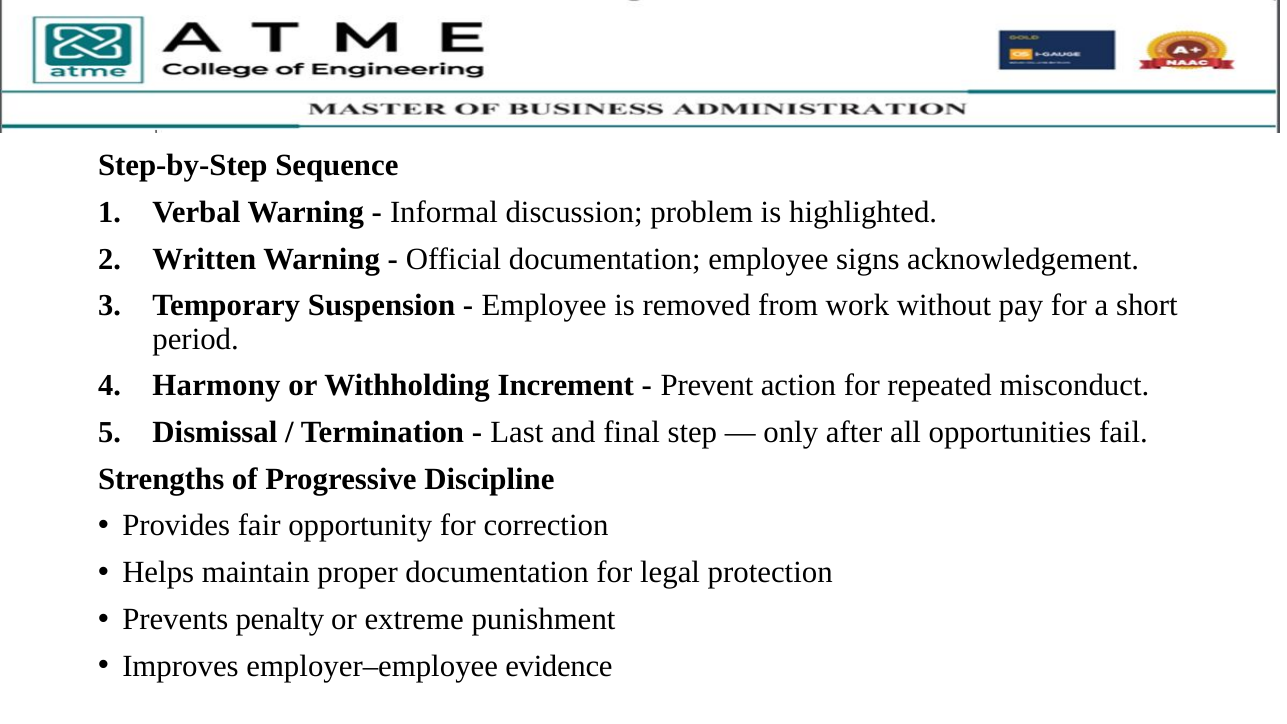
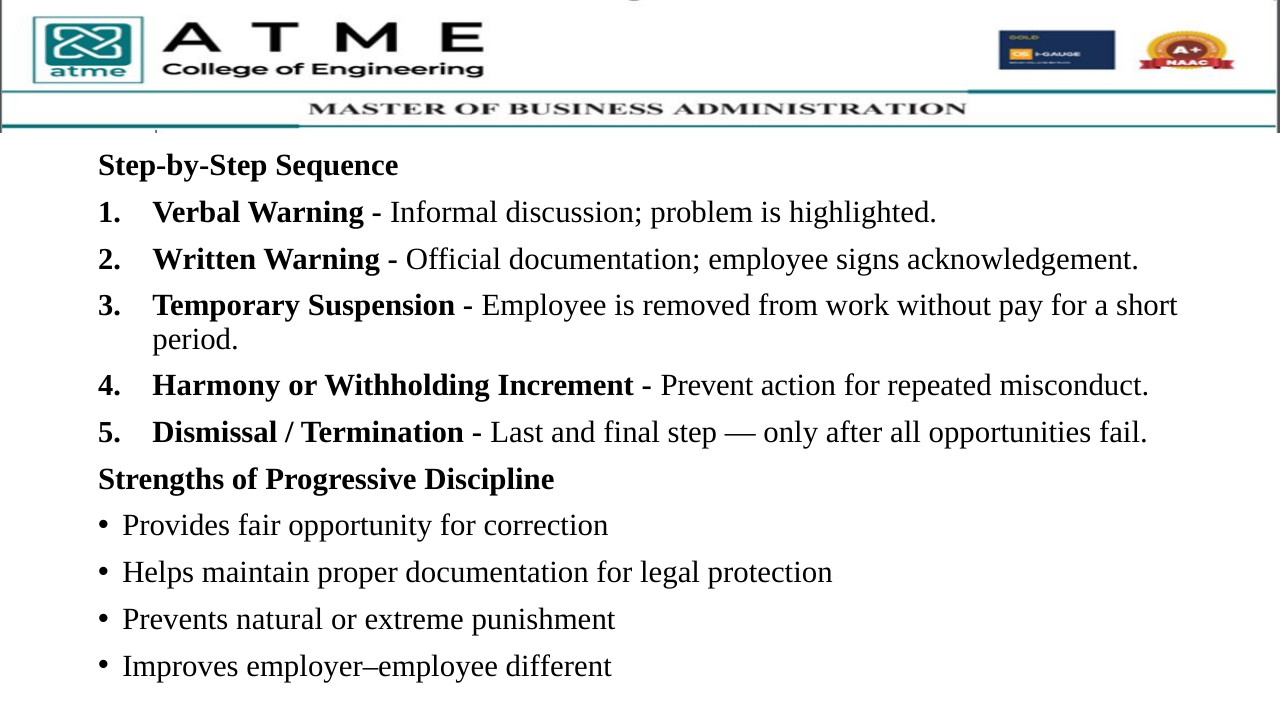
penalty: penalty -> natural
evidence: evidence -> different
